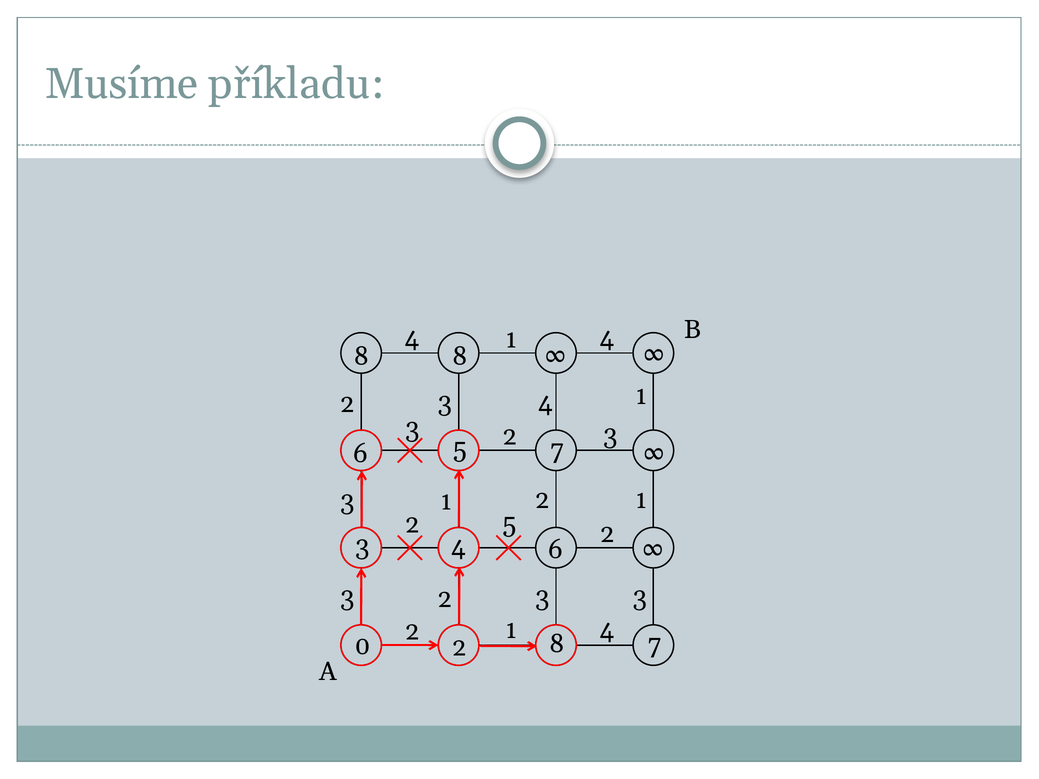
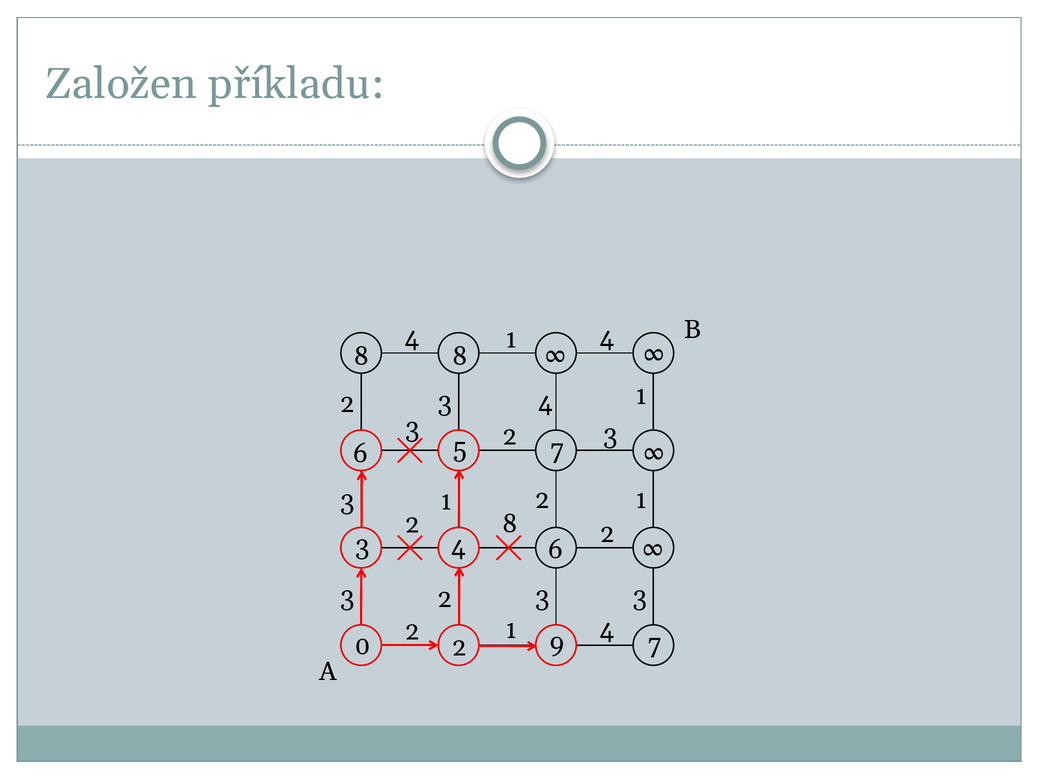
Musíme: Musíme -> Založen
2 5: 5 -> 8
2 8: 8 -> 9
